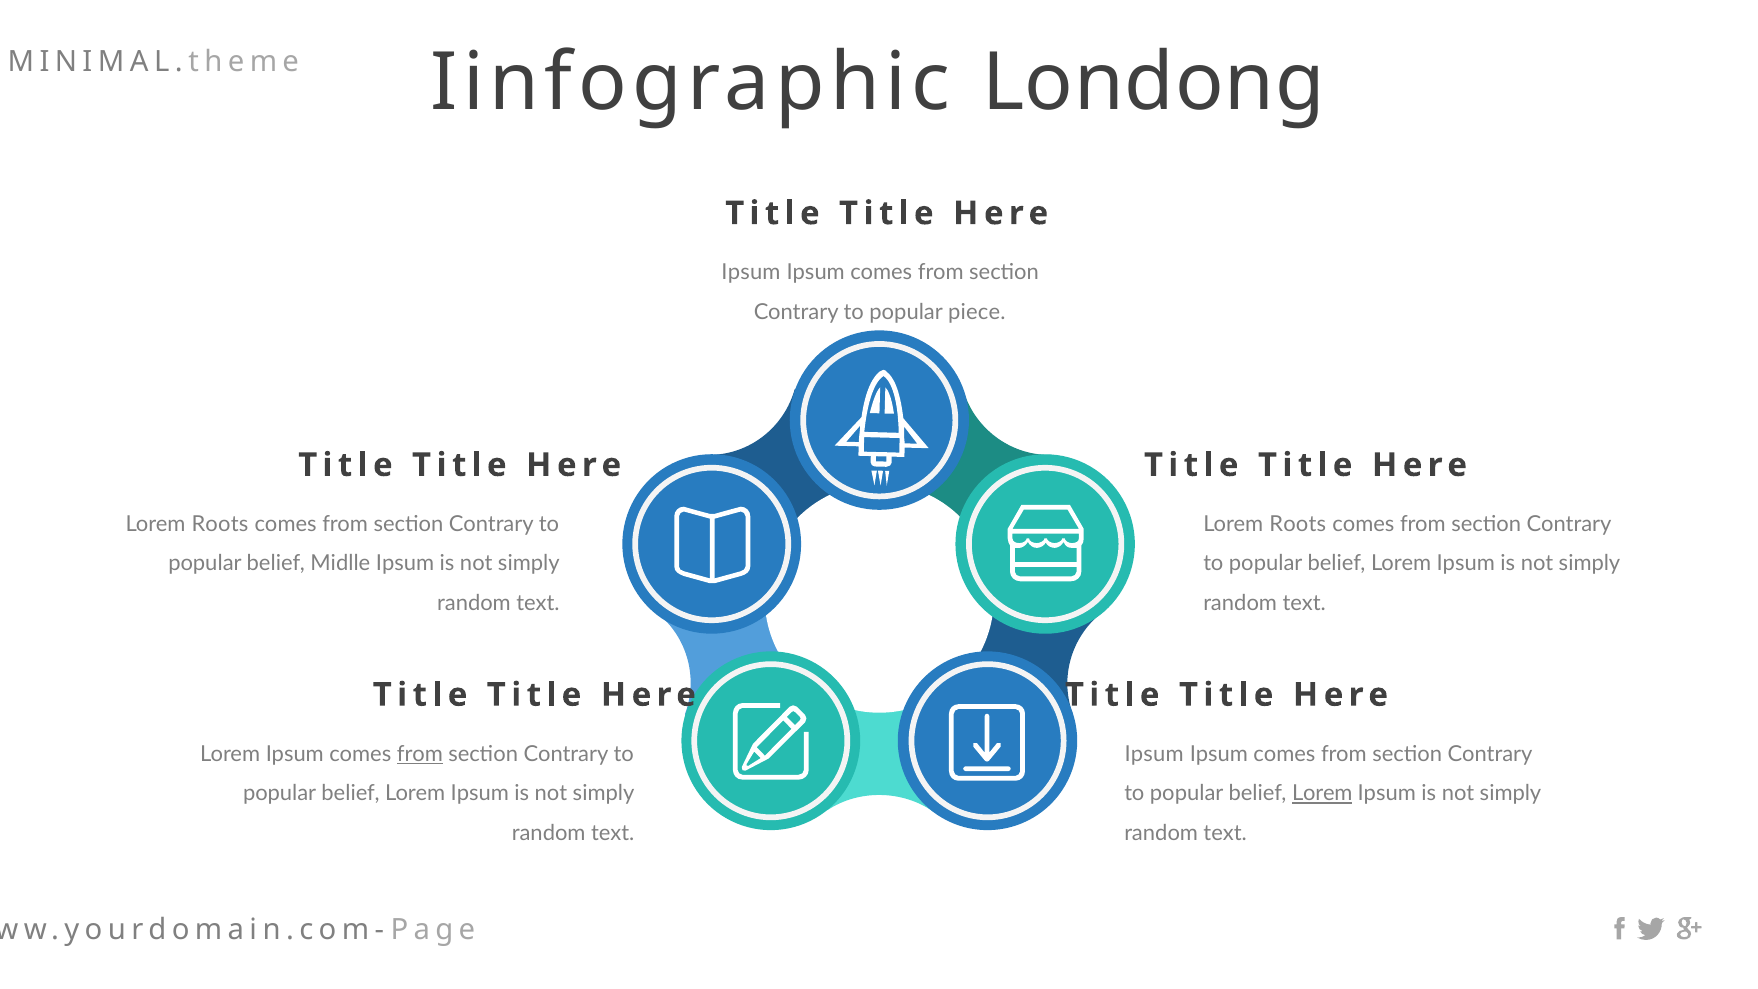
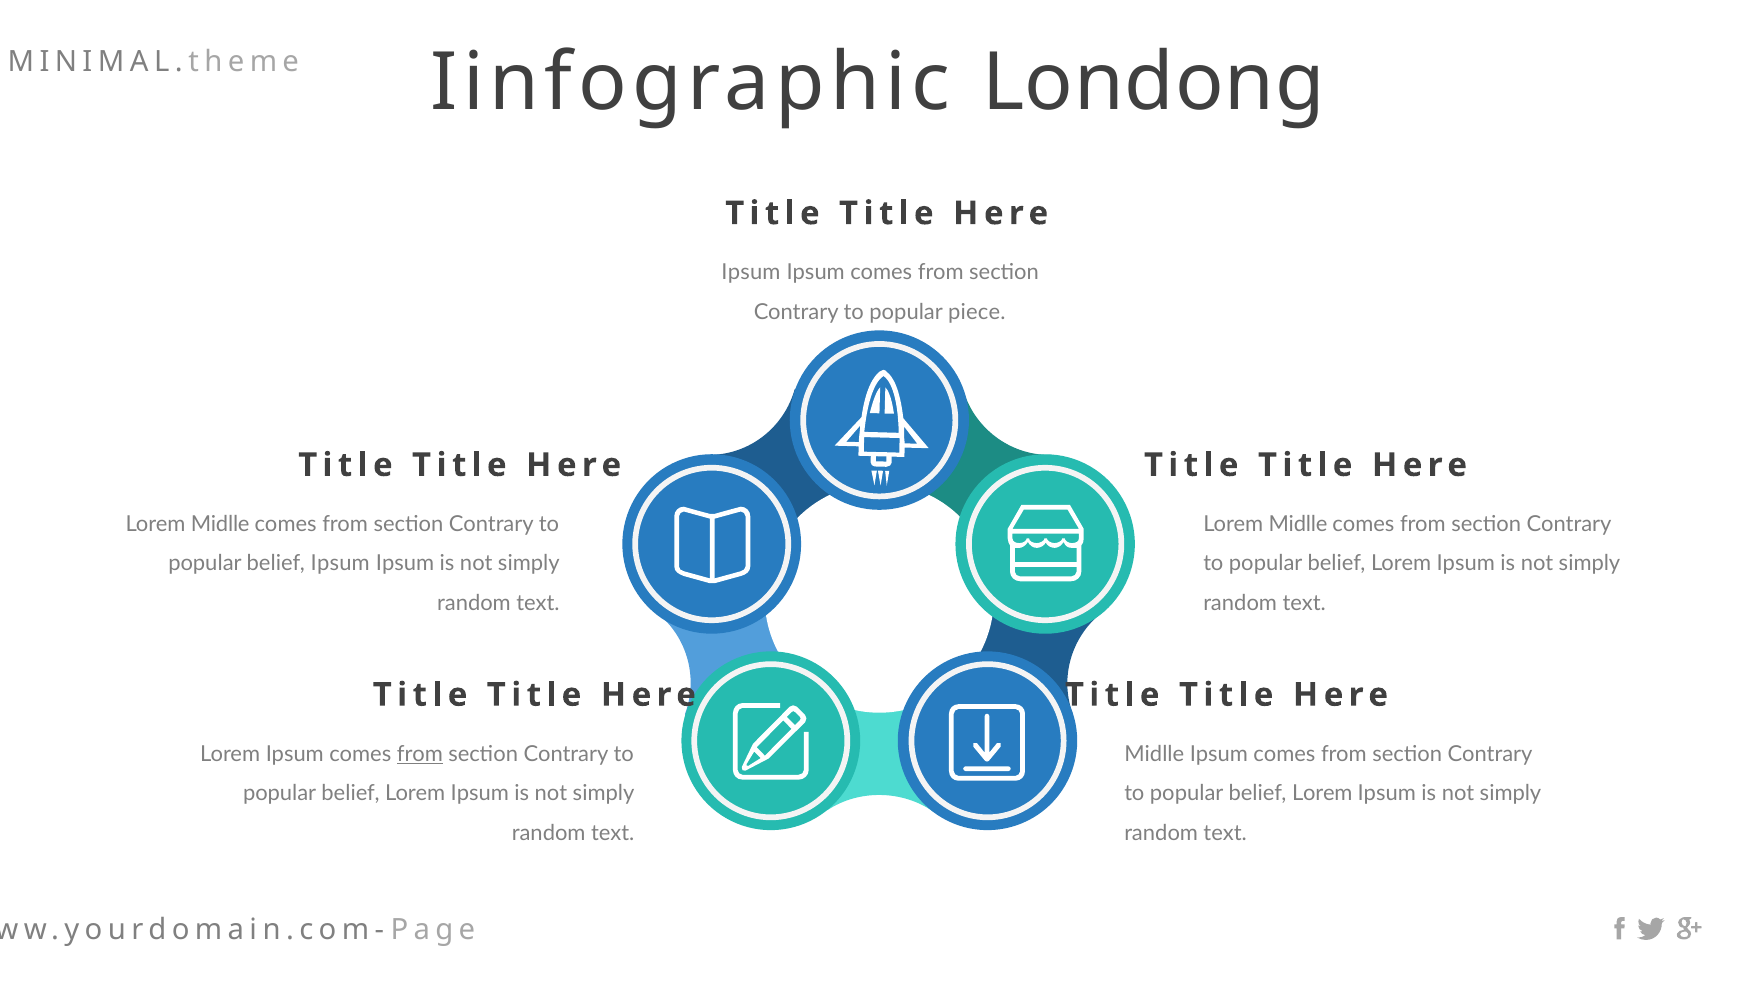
Roots at (220, 524): Roots -> Midlle
Roots at (1298, 524): Roots -> Midlle
belief Midlle: Midlle -> Ipsum
Ipsum at (1154, 754): Ipsum -> Midlle
Lorem at (1322, 793) underline: present -> none
